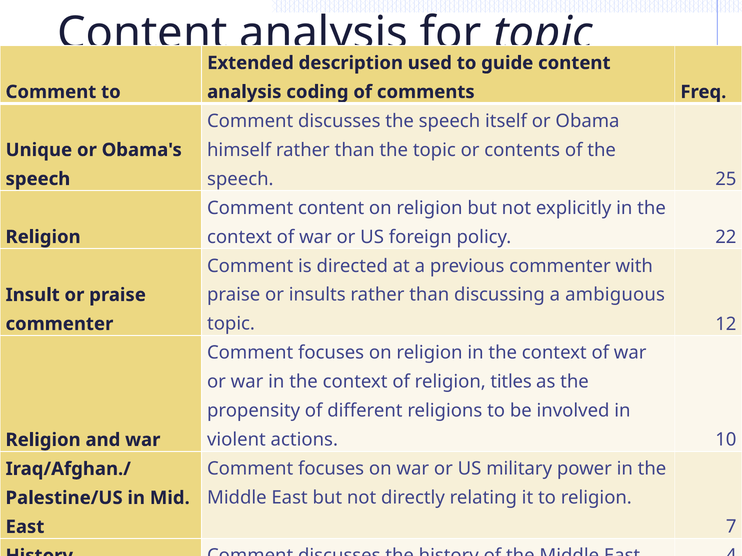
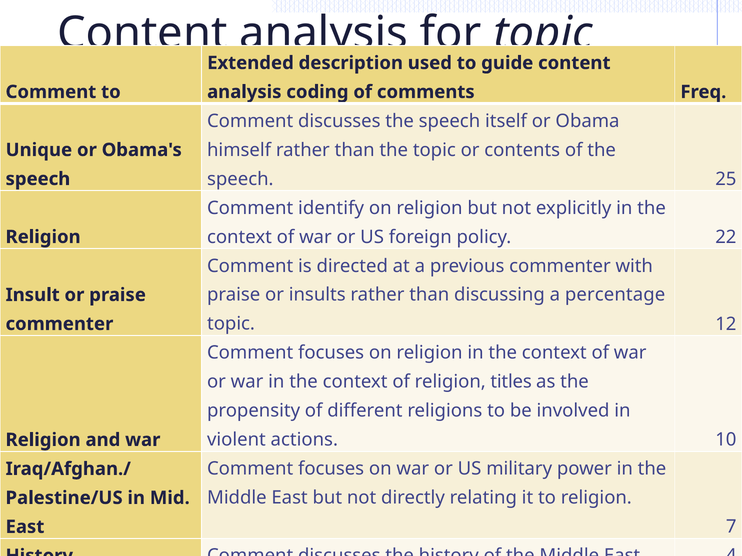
Comment content: content -> identify
ambiguous: ambiguous -> percentage
